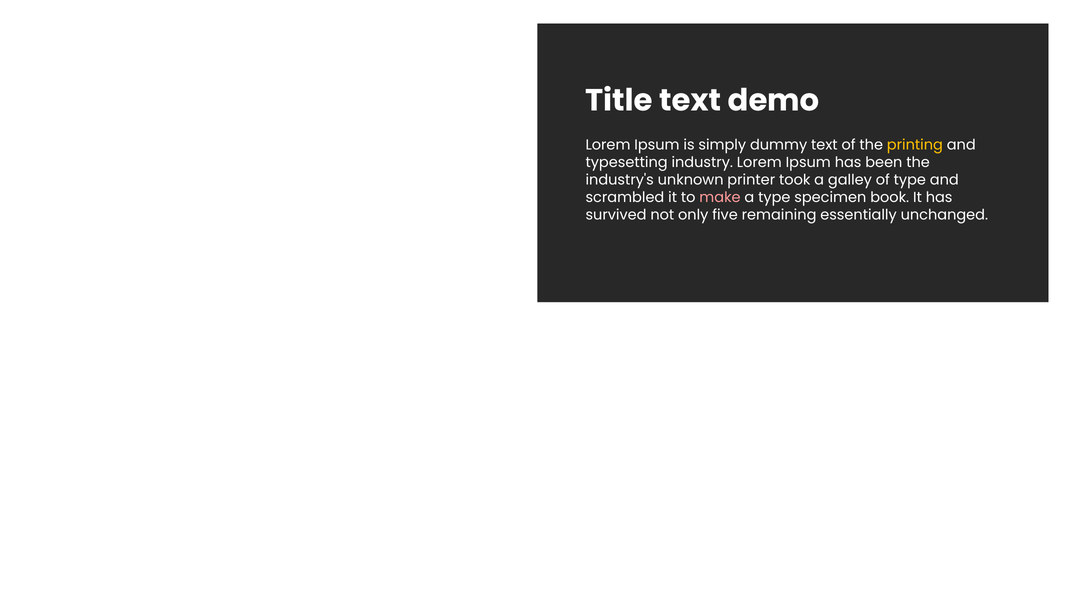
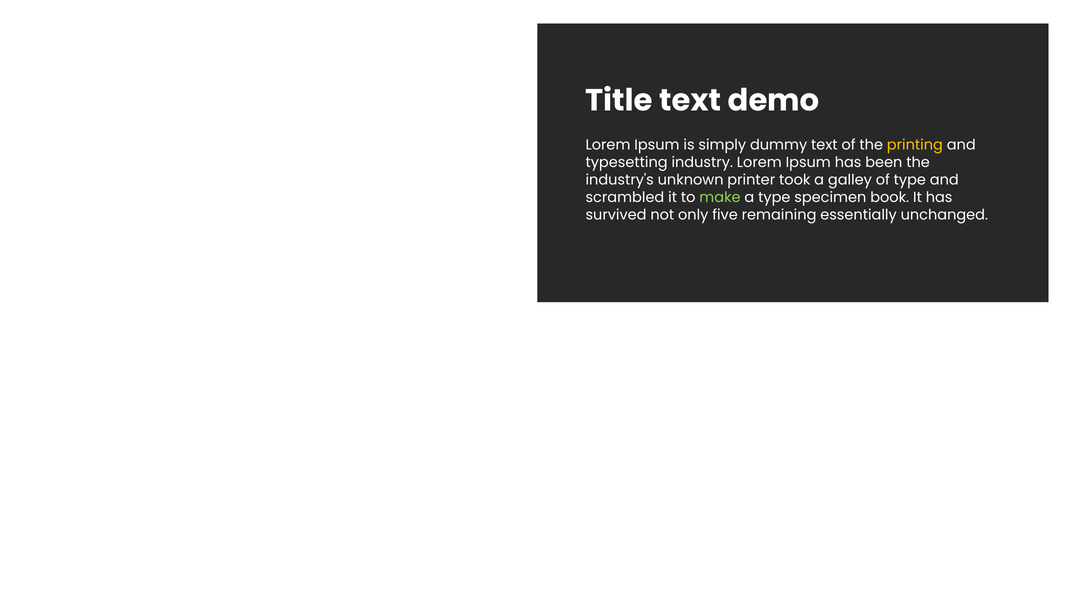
make colour: pink -> light green
